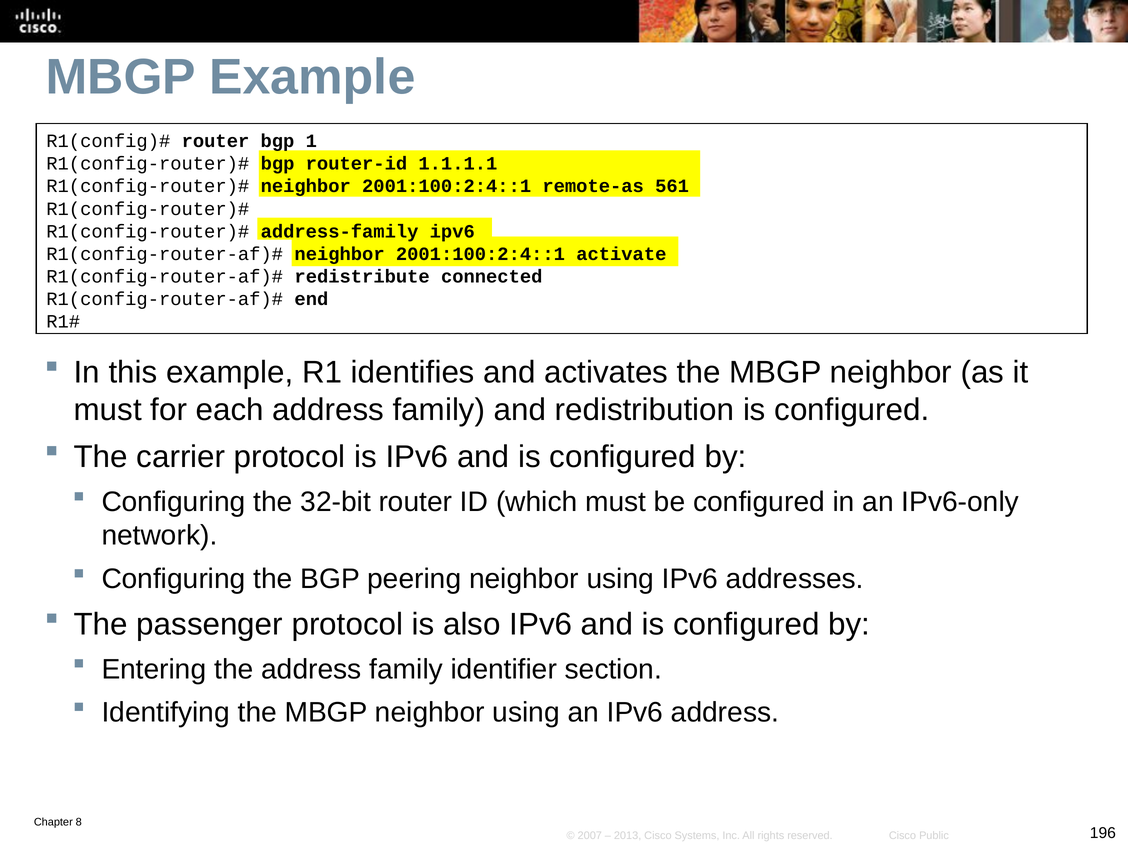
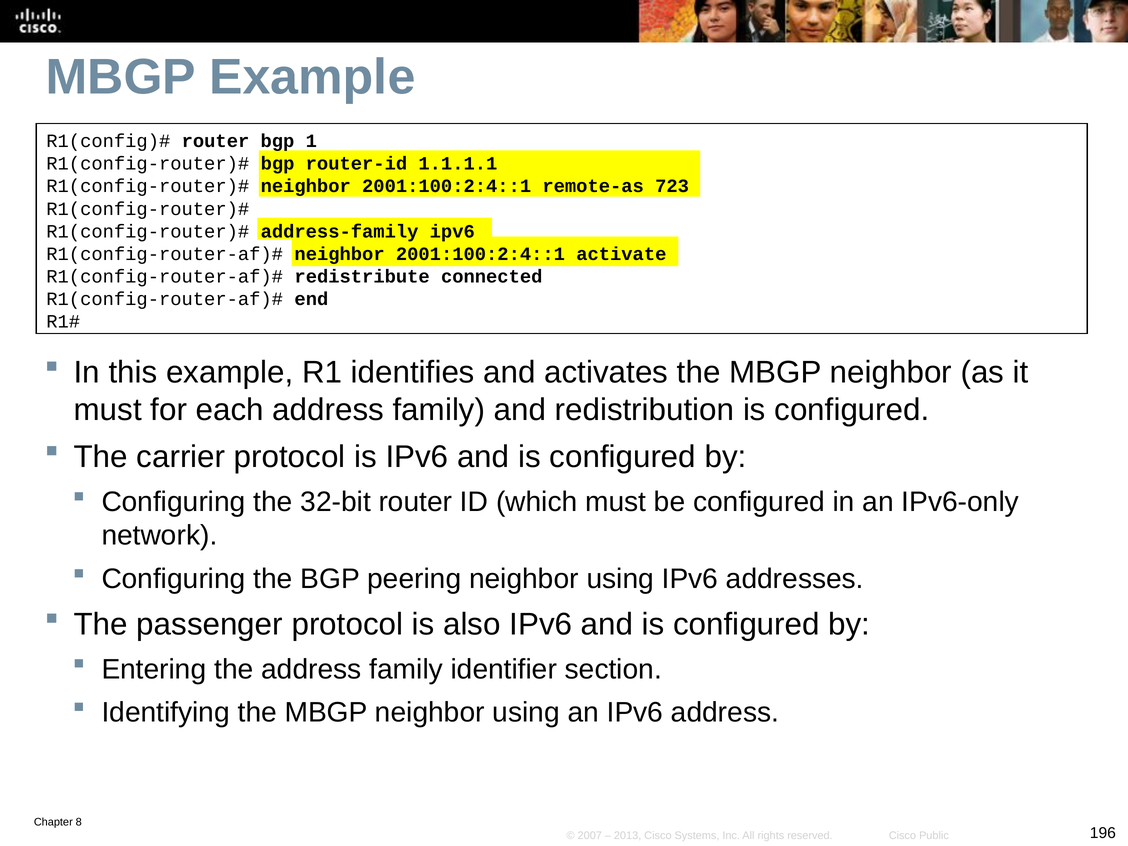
561: 561 -> 723
